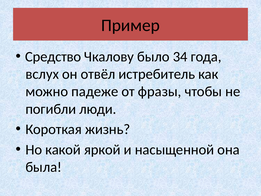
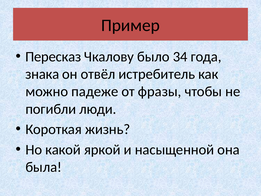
Средство: Средство -> Пересказ
вслух: вслух -> знака
